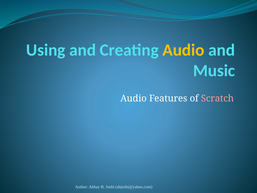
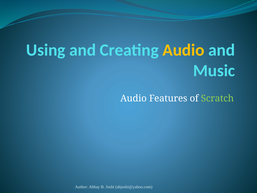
Scratch colour: pink -> light green
